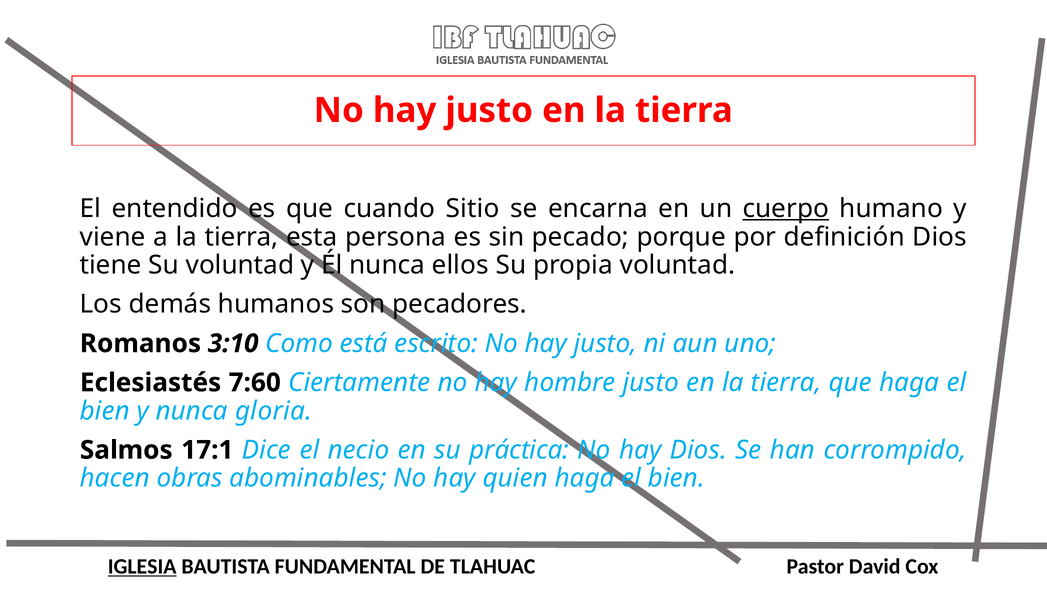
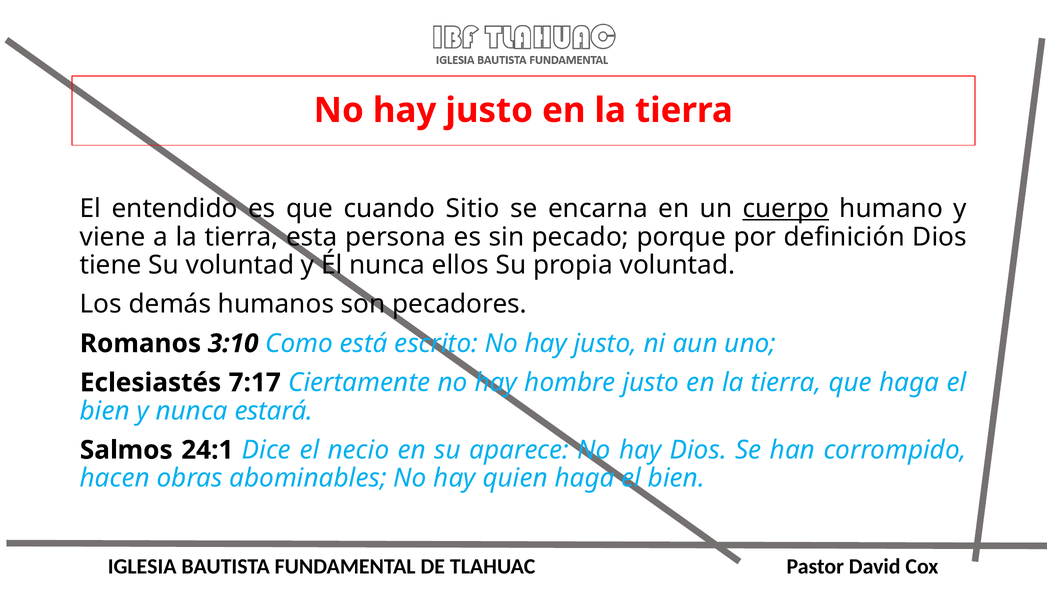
7:60: 7:60 -> 7:17
gloria: gloria -> estará
17:1: 17:1 -> 24:1
práctica: práctica -> aparece
IGLESIA underline: present -> none
